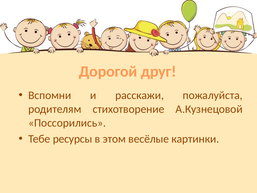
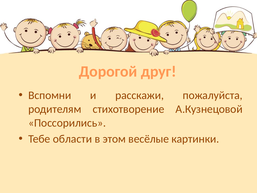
ресурсы: ресурсы -> области
